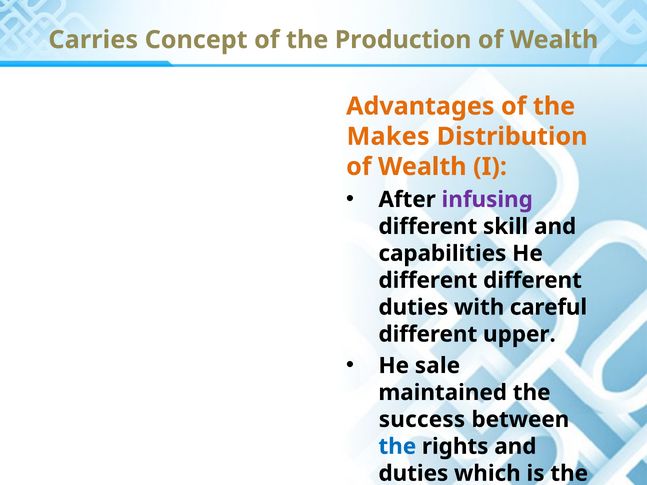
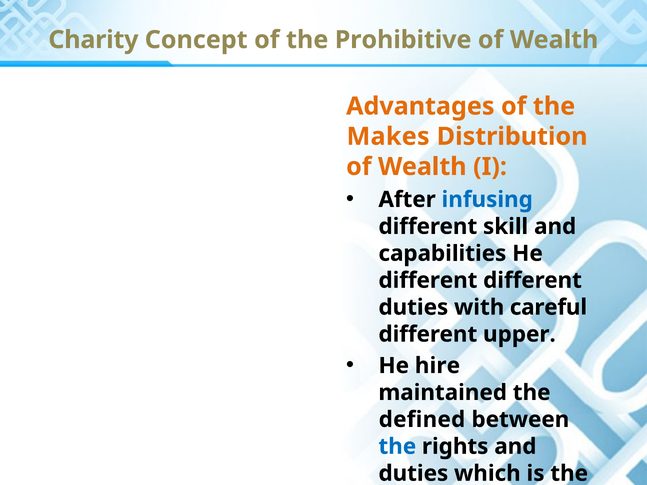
Carries: Carries -> Charity
Production: Production -> Prohibitive
infusing colour: purple -> blue
sale: sale -> hire
success: success -> defined
